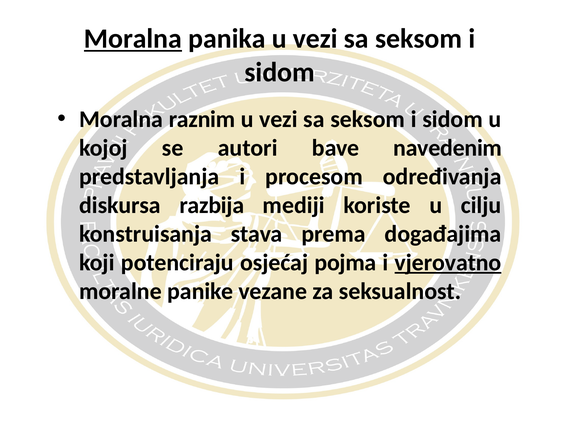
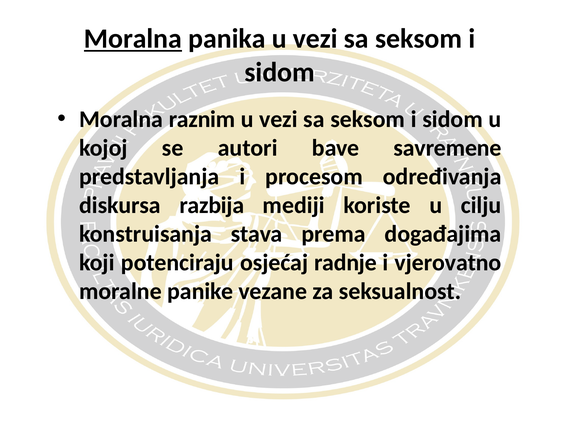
navedenim: navedenim -> savremene
pojma: pojma -> radnje
vjerovatno underline: present -> none
